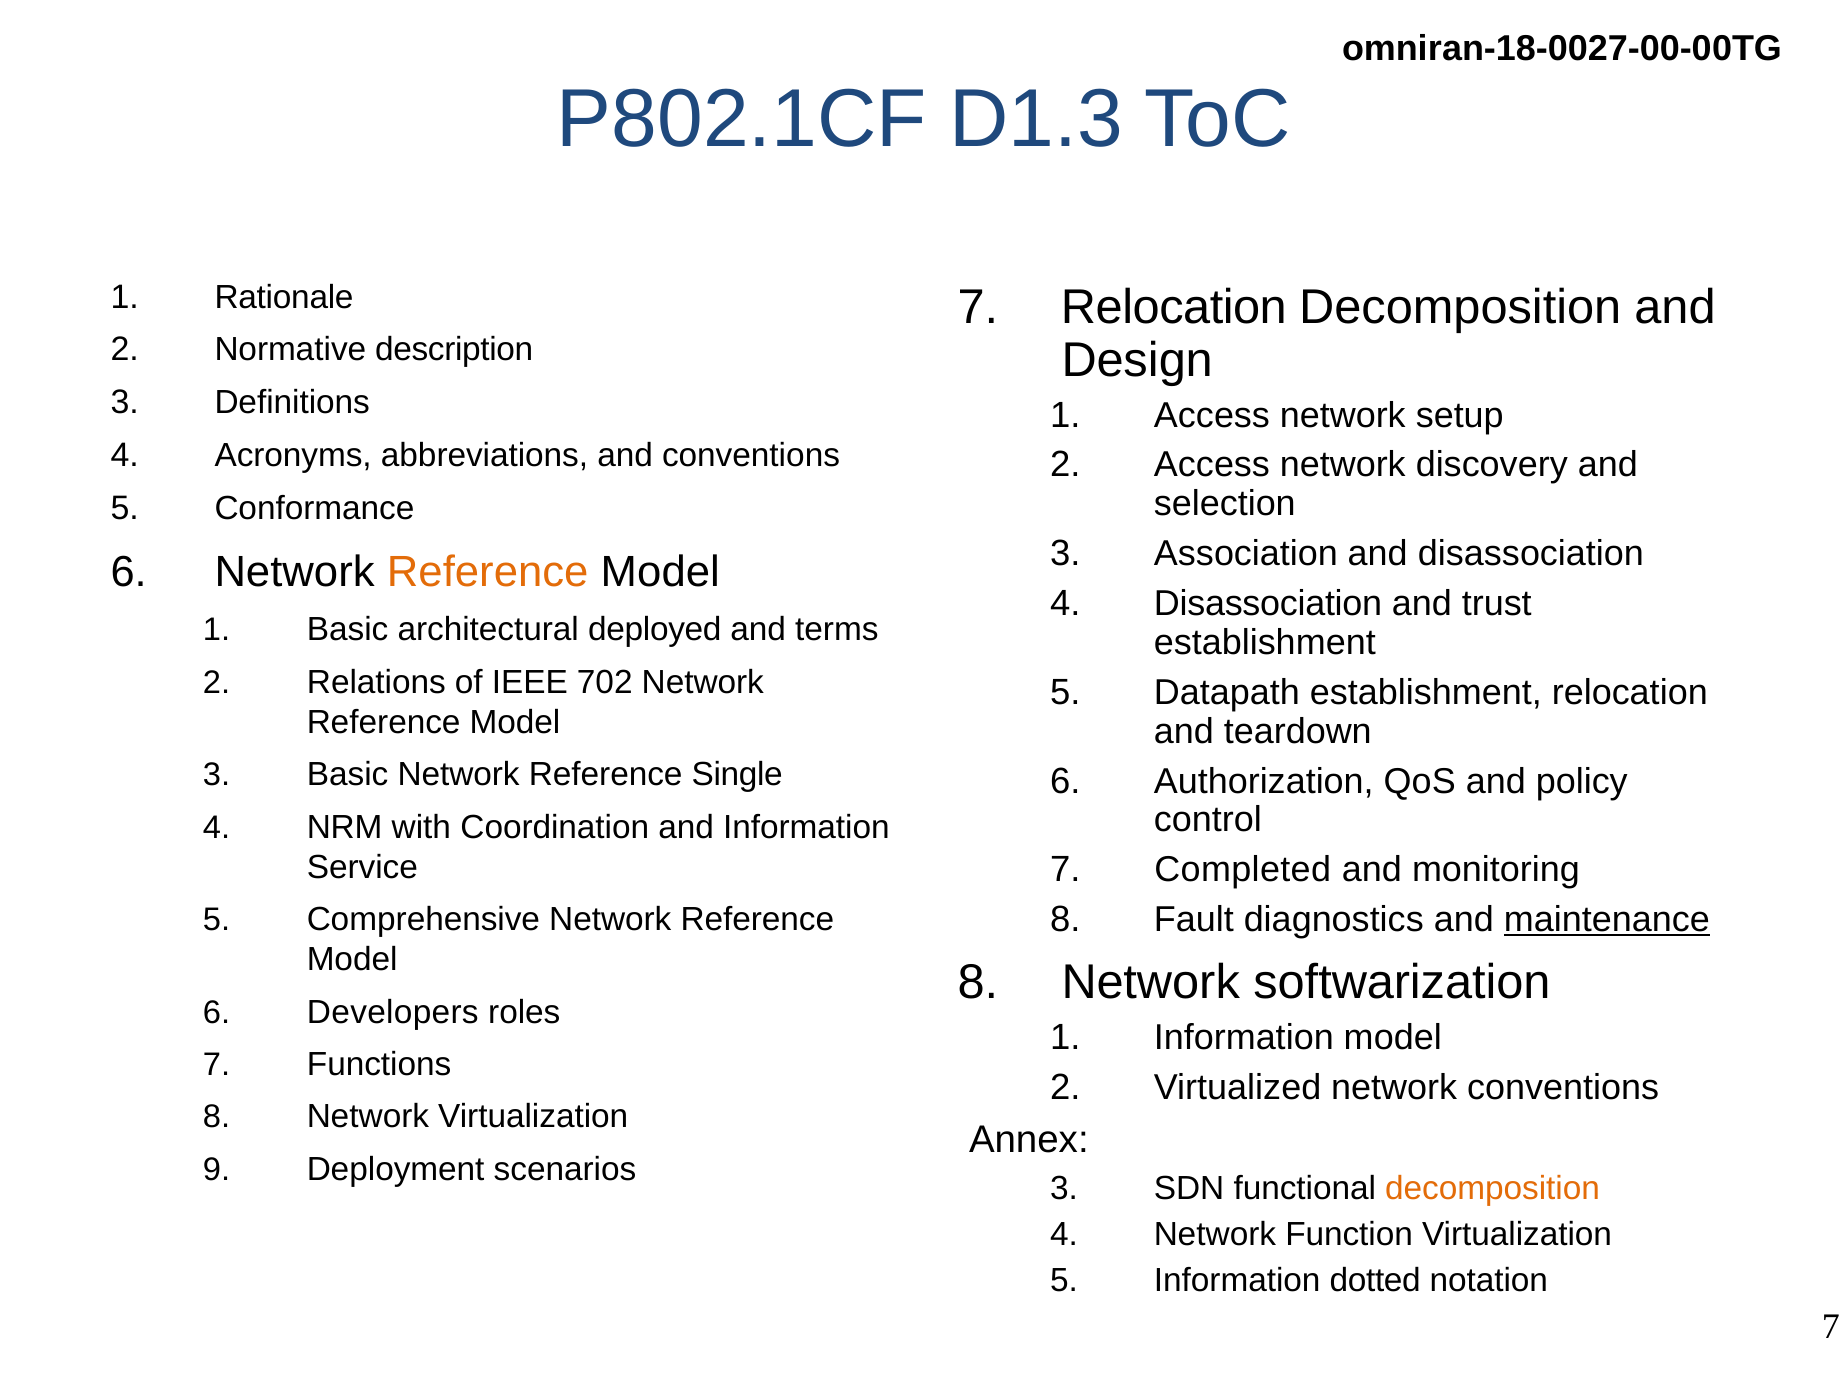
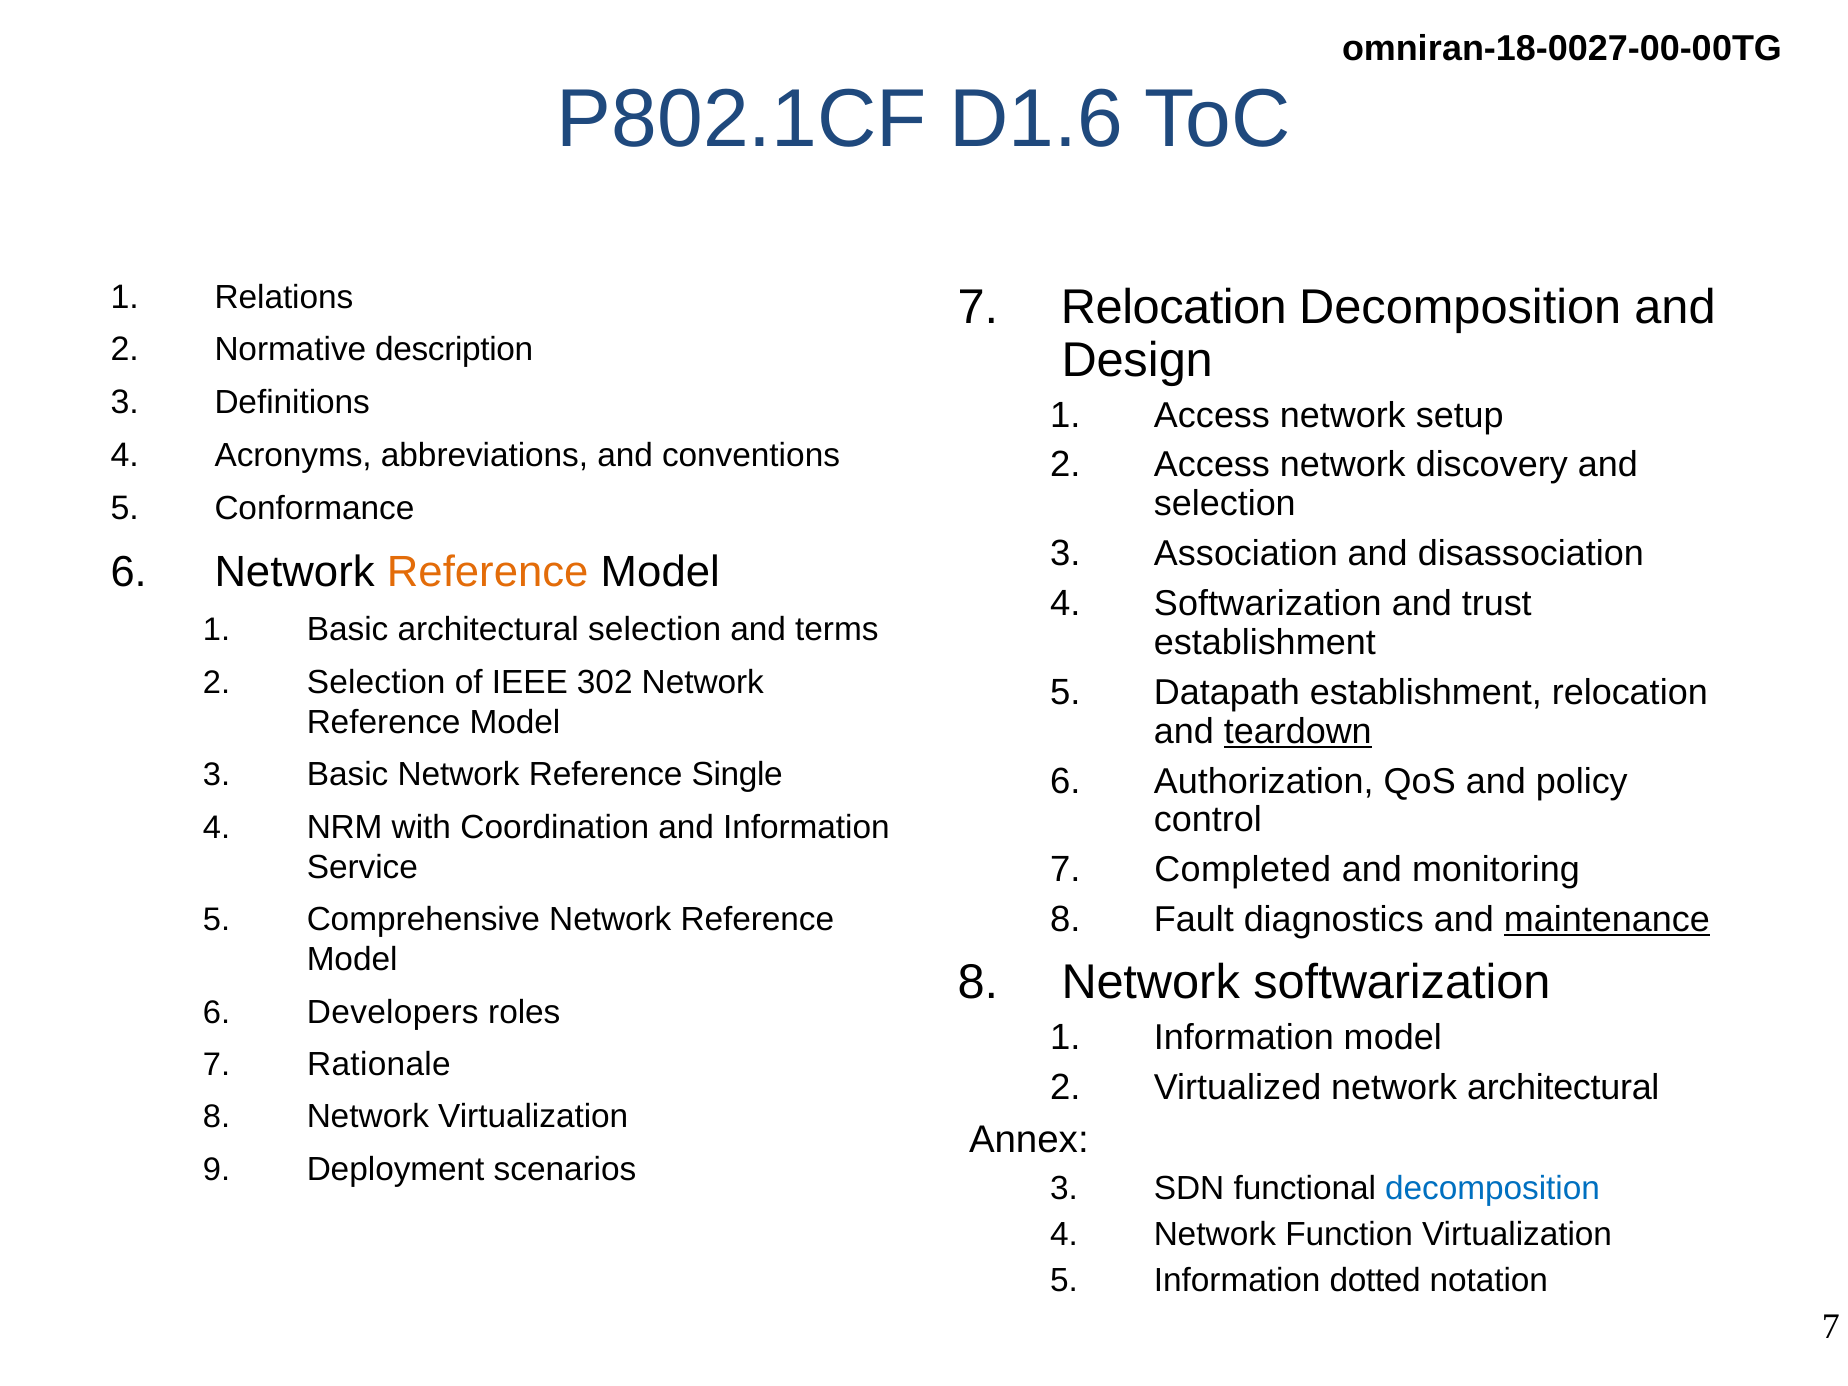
D1.3: D1.3 -> D1.6
Rationale: Rationale -> Relations
Disassociation at (1268, 604): Disassociation -> Softwarization
architectural deployed: deployed -> selection
Relations at (376, 682): Relations -> Selection
702: 702 -> 302
teardown underline: none -> present
Functions: Functions -> Rationale
network conventions: conventions -> architectural
decomposition at (1493, 1188) colour: orange -> blue
